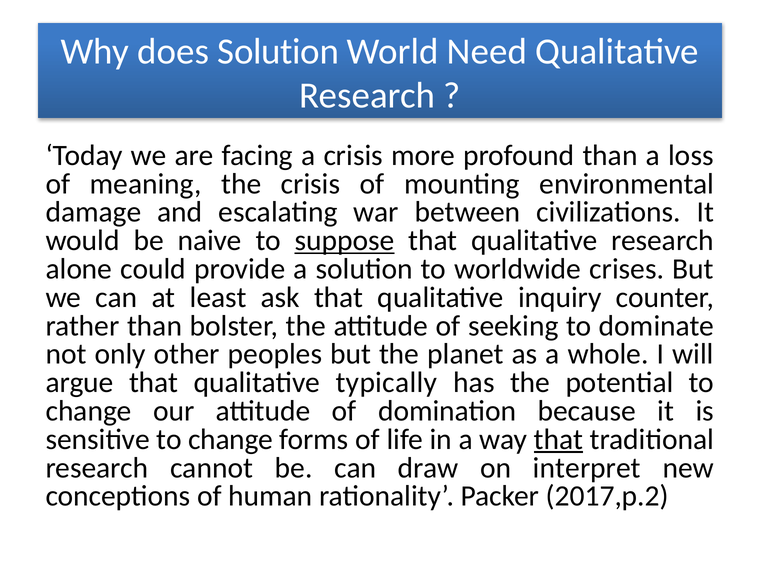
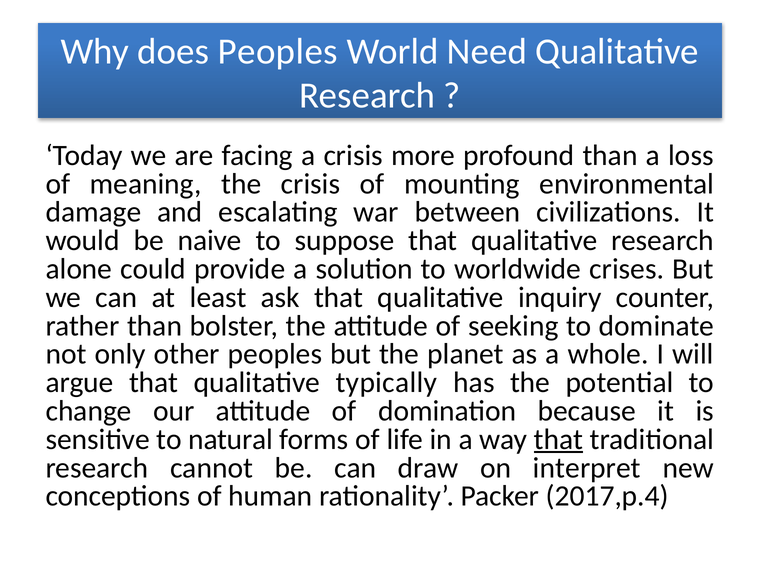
does Solution: Solution -> Peoples
suppose underline: present -> none
sensitive to change: change -> natural
2017,p.2: 2017,p.2 -> 2017,p.4
